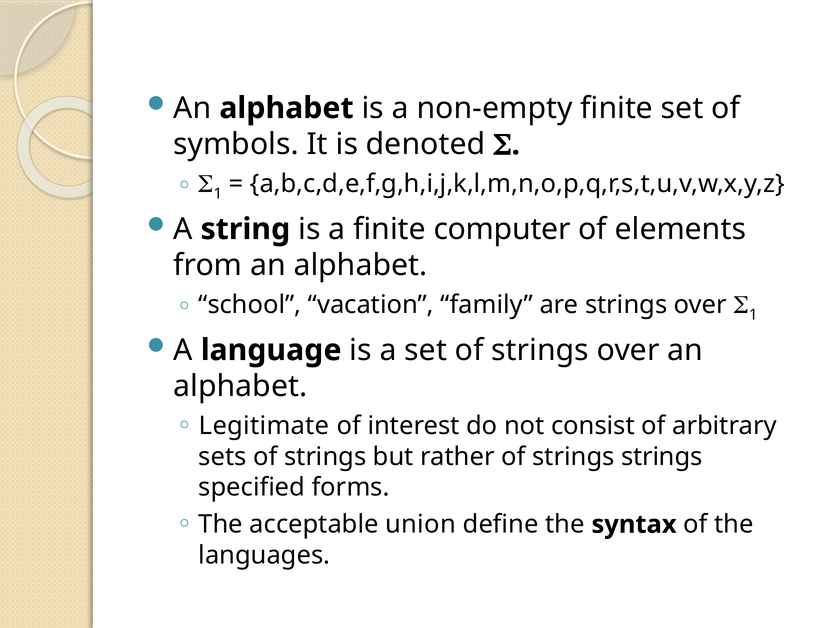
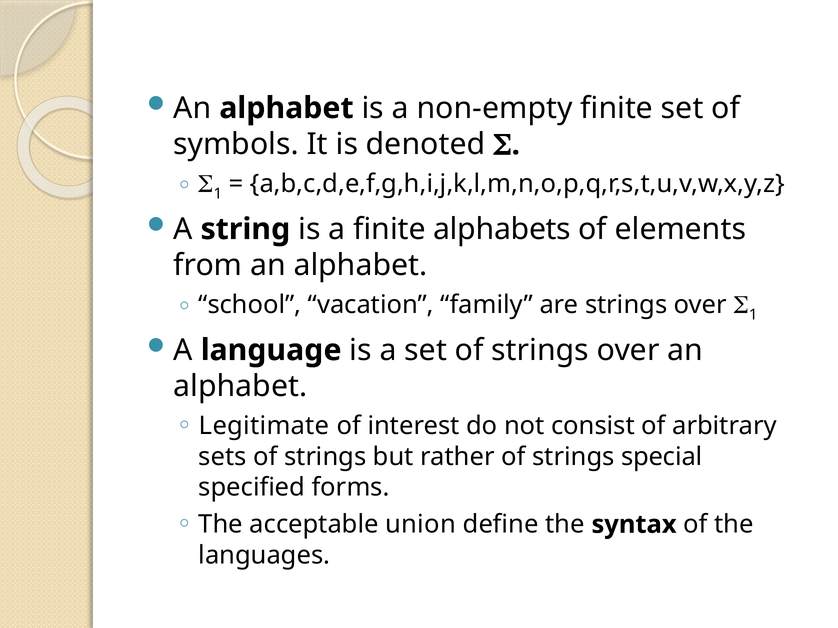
computer: computer -> alphabets
strings strings: strings -> special
